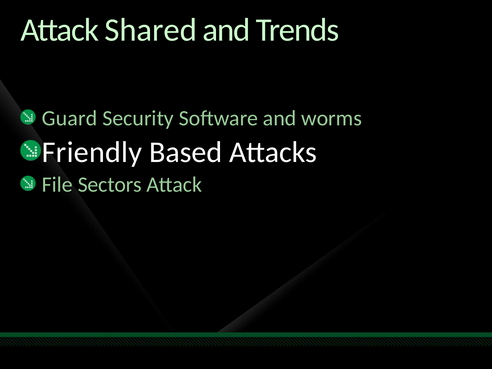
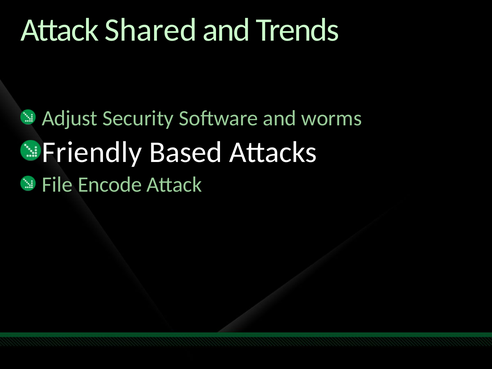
Guard: Guard -> Adjust
Sectors: Sectors -> Encode
